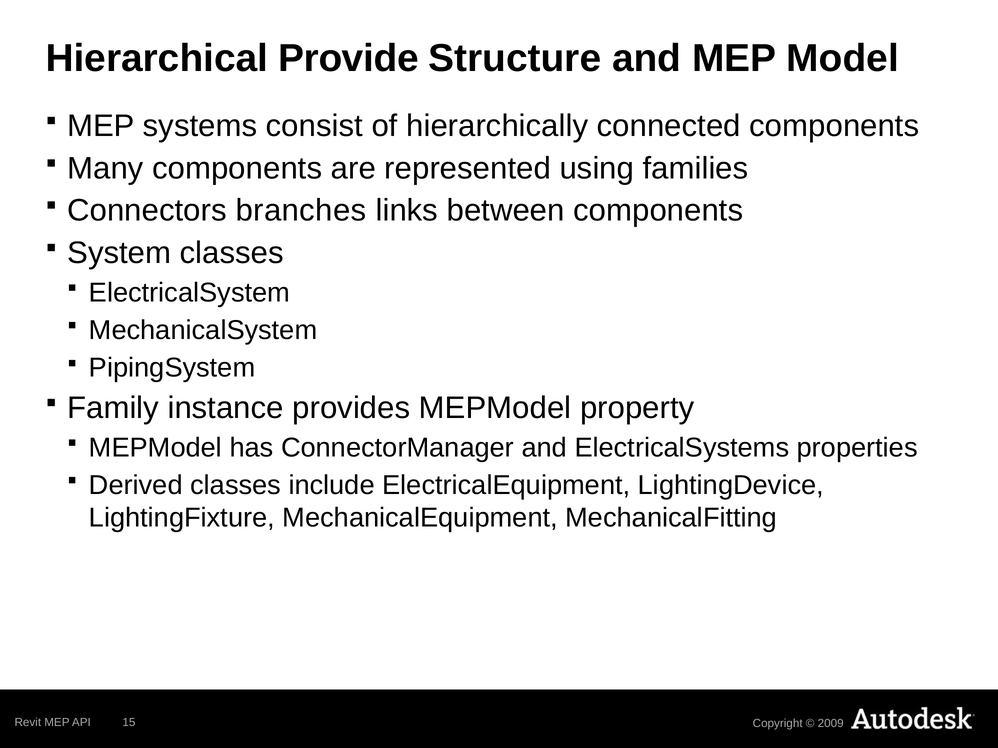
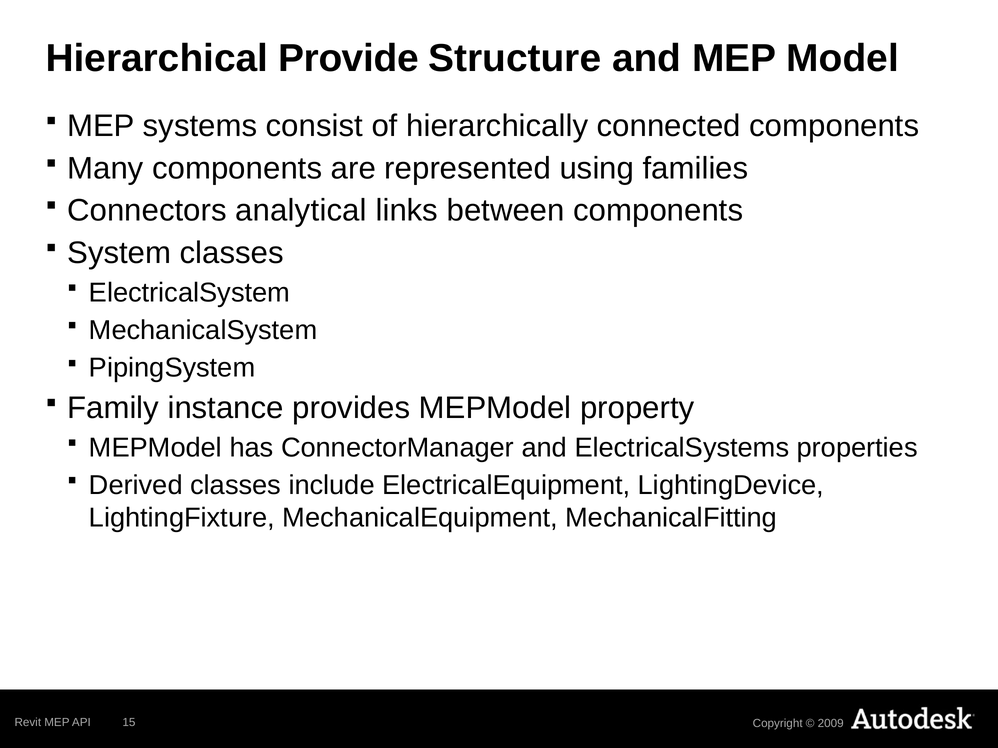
branches: branches -> analytical
